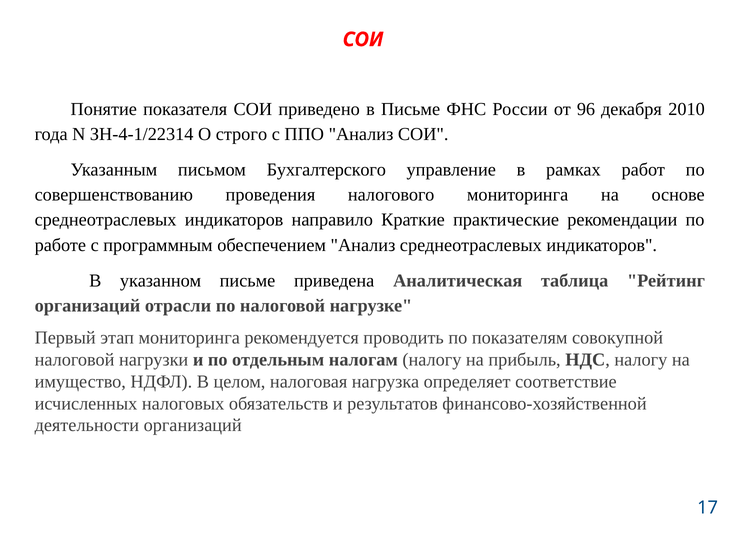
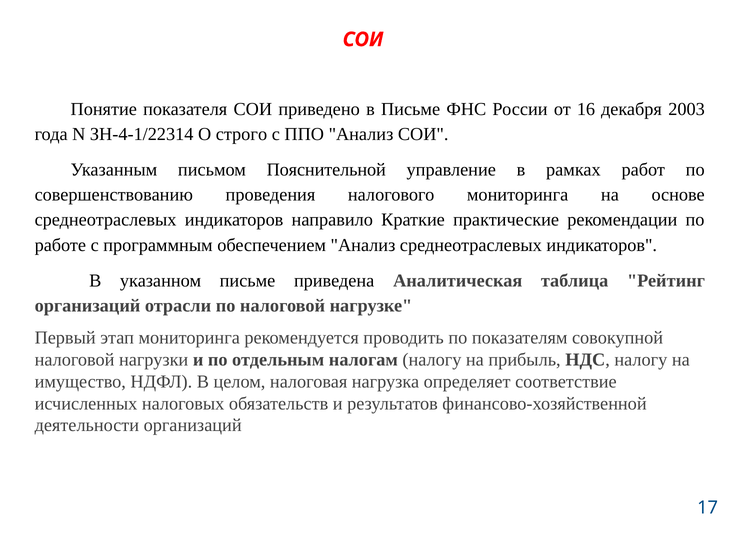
96: 96 -> 16
2010: 2010 -> 2003
Бухгалтерского: Бухгалтерского -> Пояснительной
